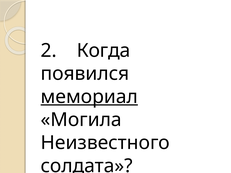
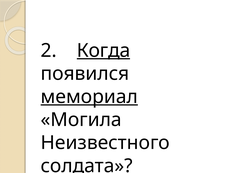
Когда underline: none -> present
